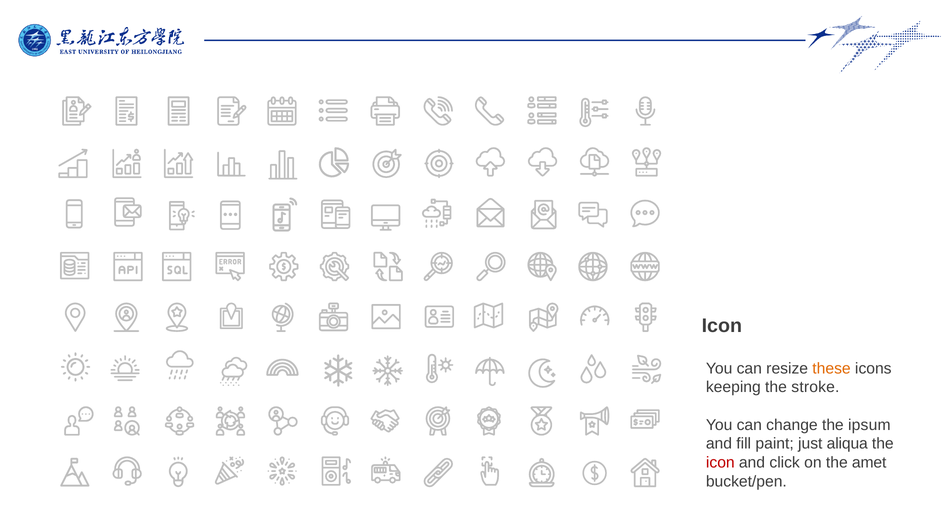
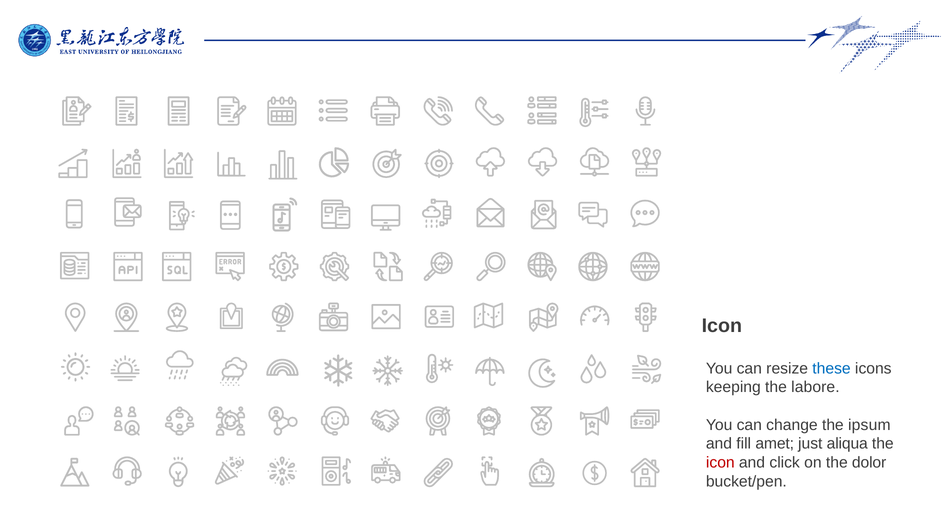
these colour: orange -> blue
stroke: stroke -> labore
paint: paint -> amet
amet: amet -> dolor
